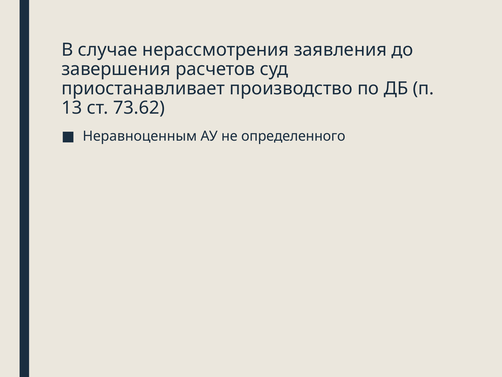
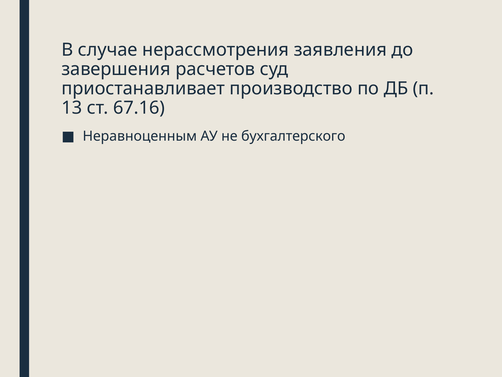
73.62: 73.62 -> 67.16
определенного: определенного -> бухгалтерского
